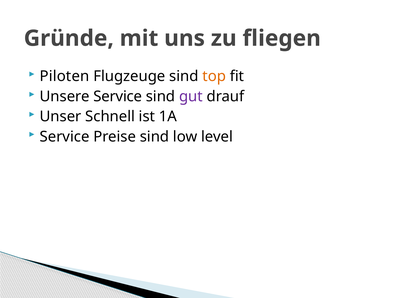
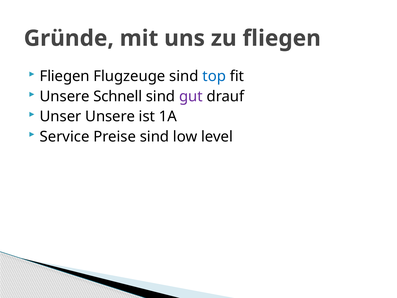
Piloten at (64, 76): Piloten -> Fliegen
top colour: orange -> blue
Unsere Service: Service -> Schnell
Unser Schnell: Schnell -> Unsere
